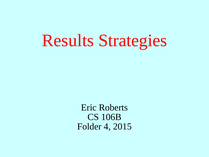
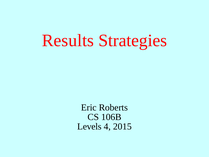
Folder: Folder -> Levels
